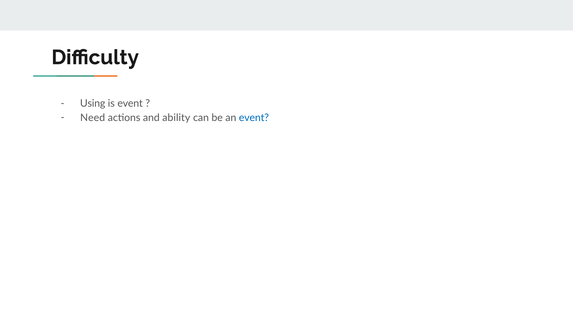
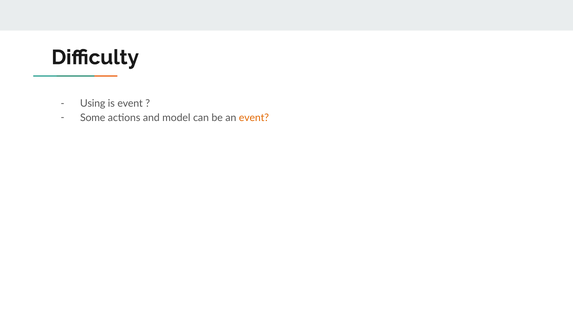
Need: Need -> Some
ability: ability -> model
event at (254, 118) colour: blue -> orange
